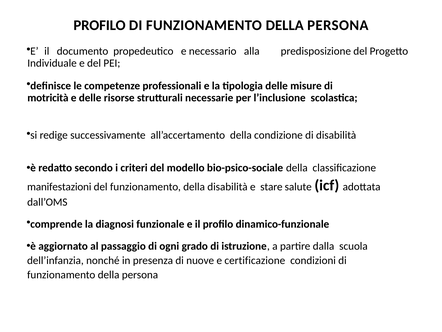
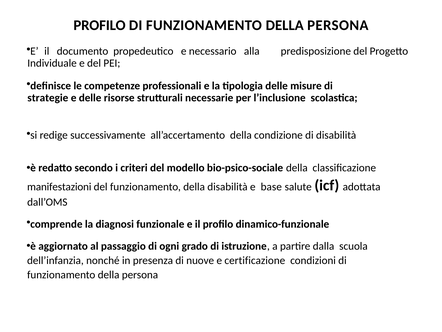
motricità: motricità -> strategie
stare: stare -> base
